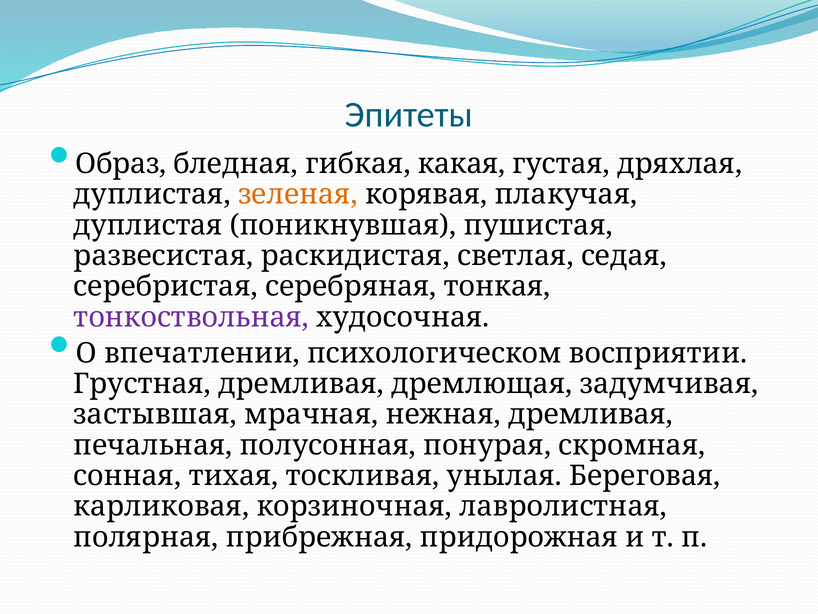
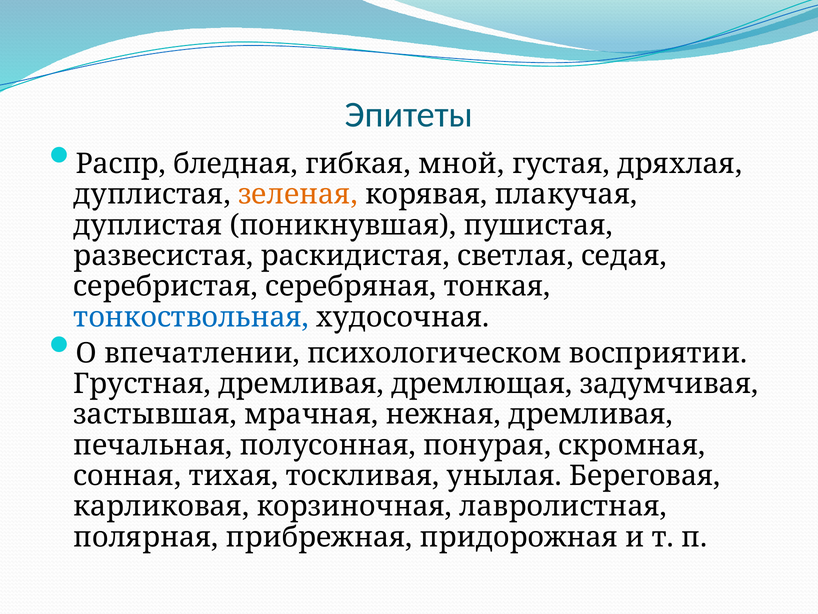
Образ: Образ -> Распр
какая: какая -> мной
тонкоствольная colour: purple -> blue
